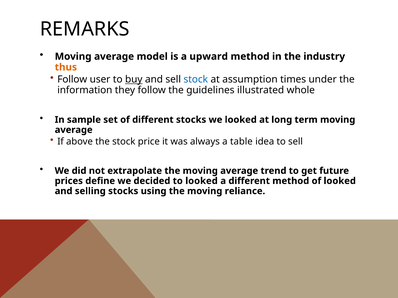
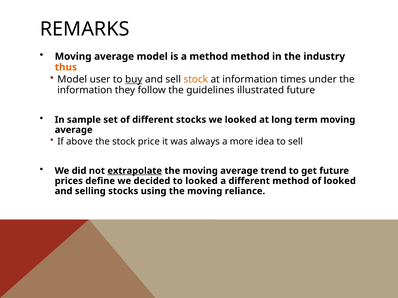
a upward: upward -> method
Follow at (72, 80): Follow -> Model
stock at (196, 80) colour: blue -> orange
at assumption: assumption -> information
illustrated whole: whole -> future
table: table -> more
extrapolate underline: none -> present
